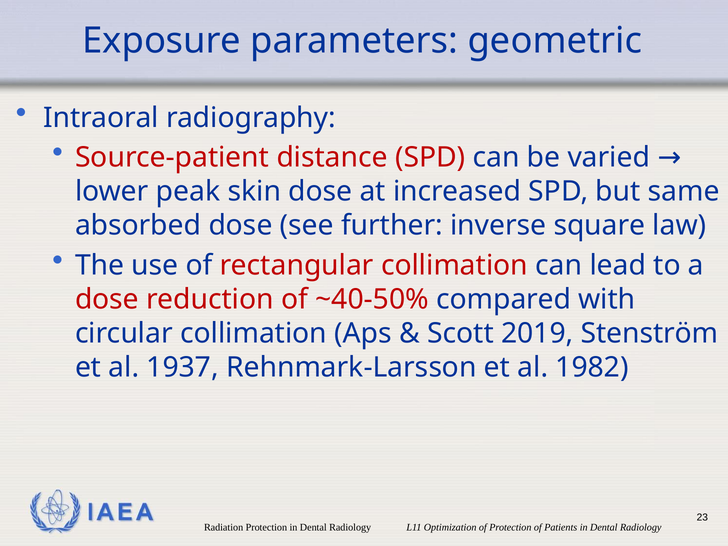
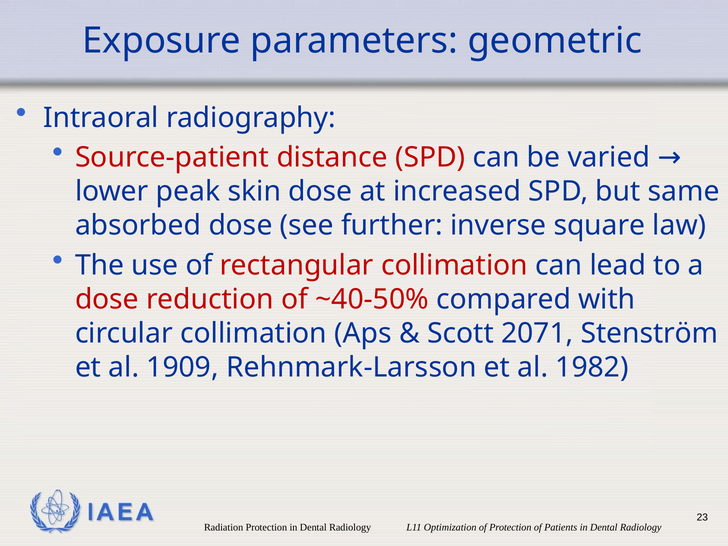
2019: 2019 -> 2071
1937: 1937 -> 1909
